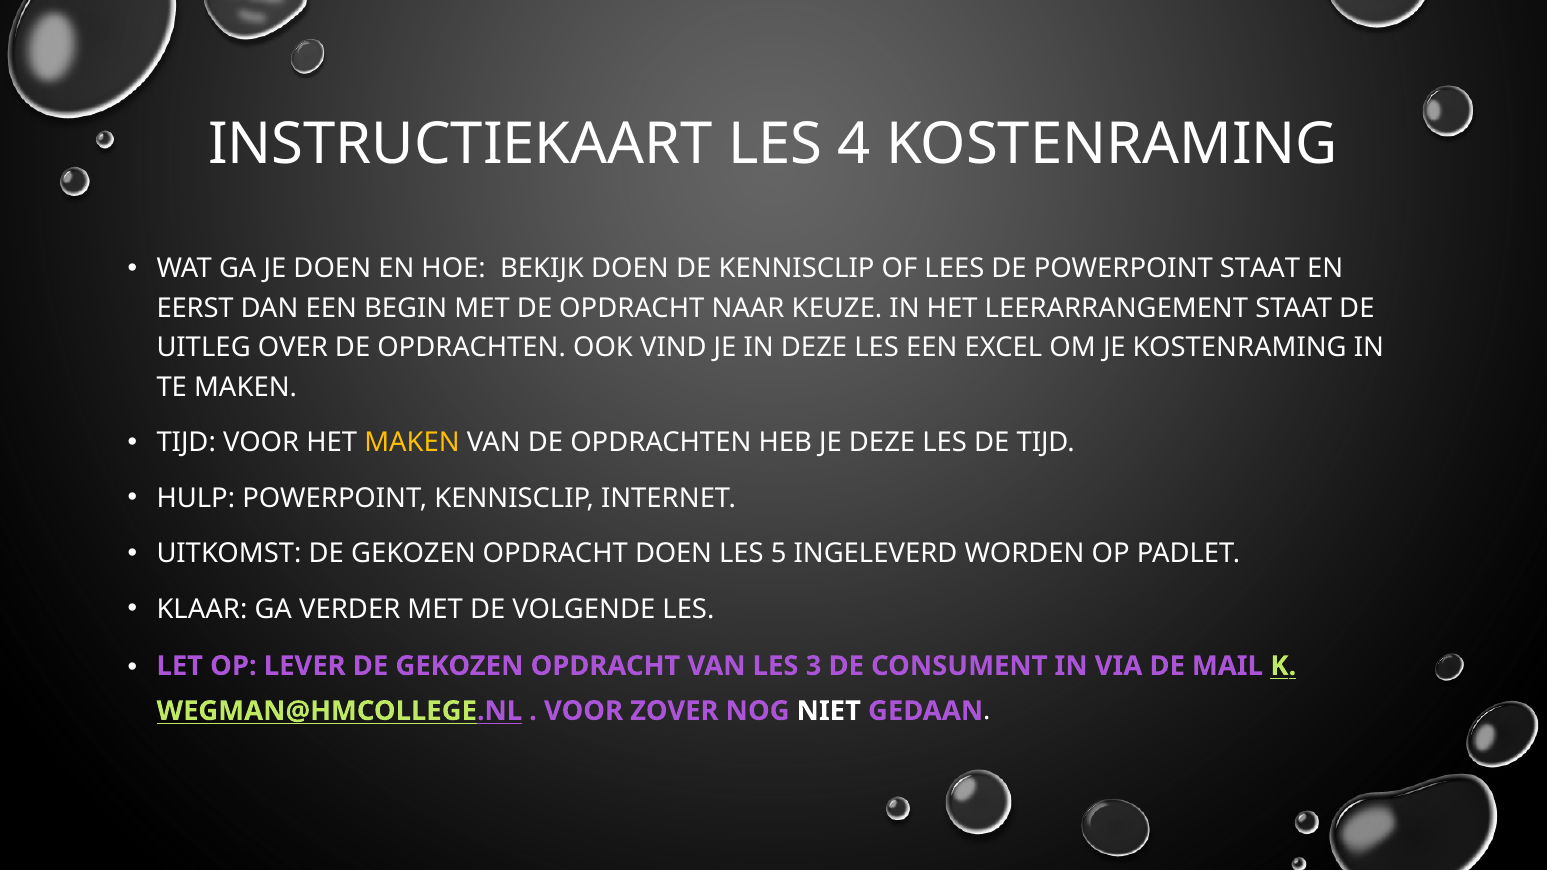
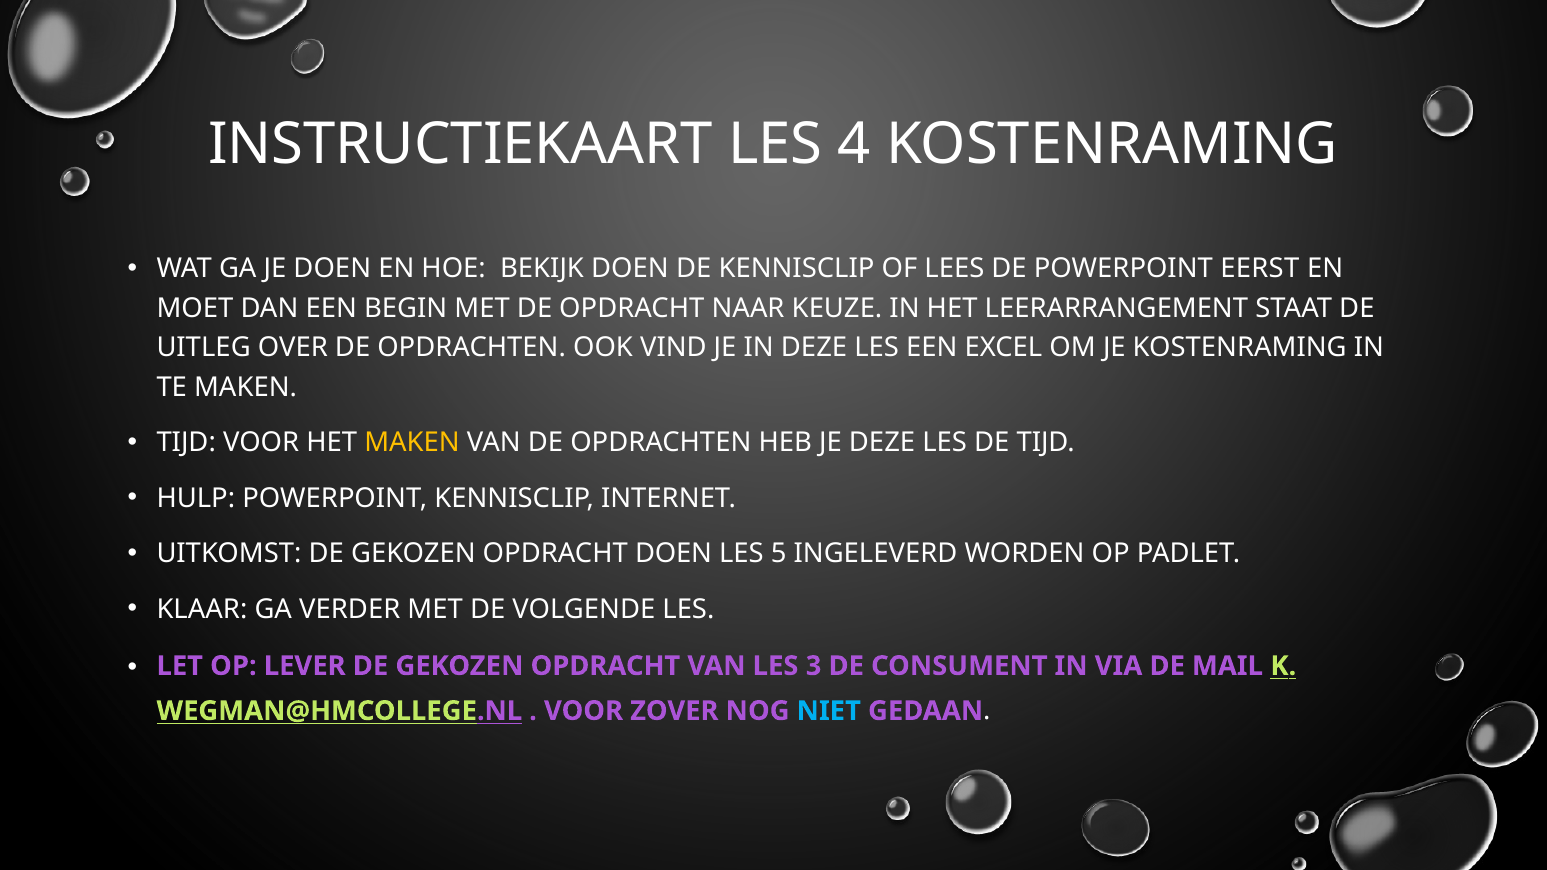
POWERPOINT STAAT: STAAT -> EERST
EERST: EERST -> MOET
NIET colour: white -> light blue
